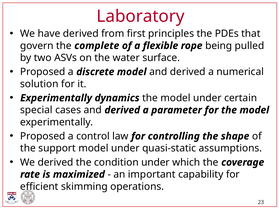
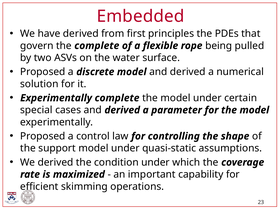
Laboratory: Laboratory -> Embedded
Experimentally dynamics: dynamics -> complete
